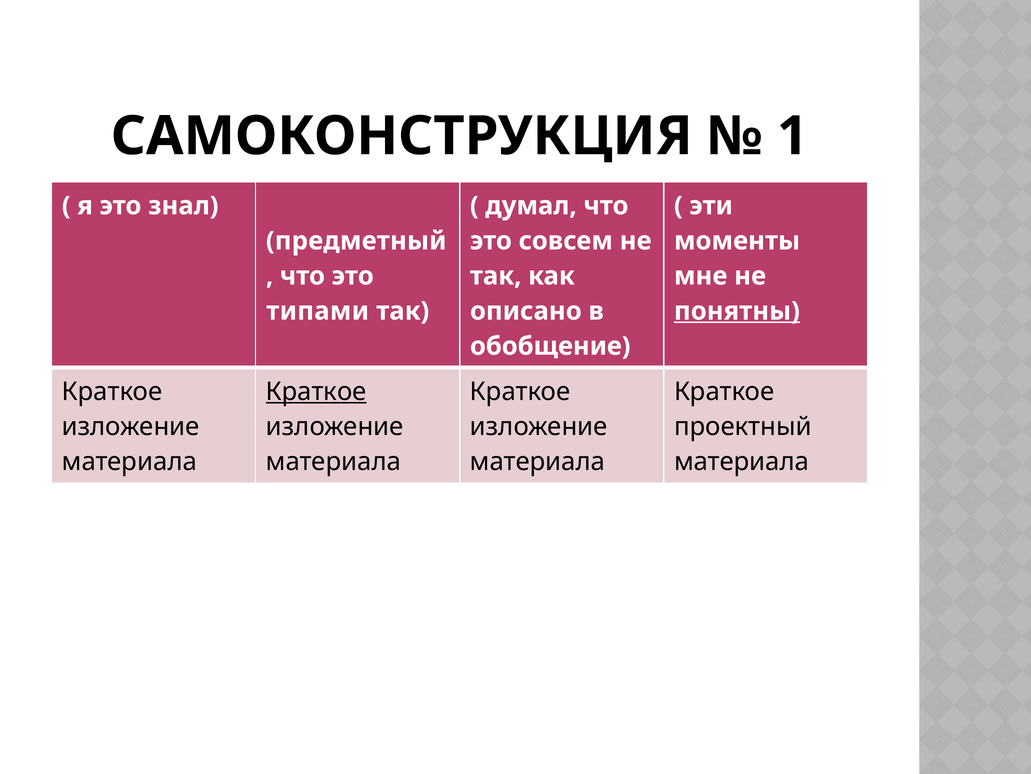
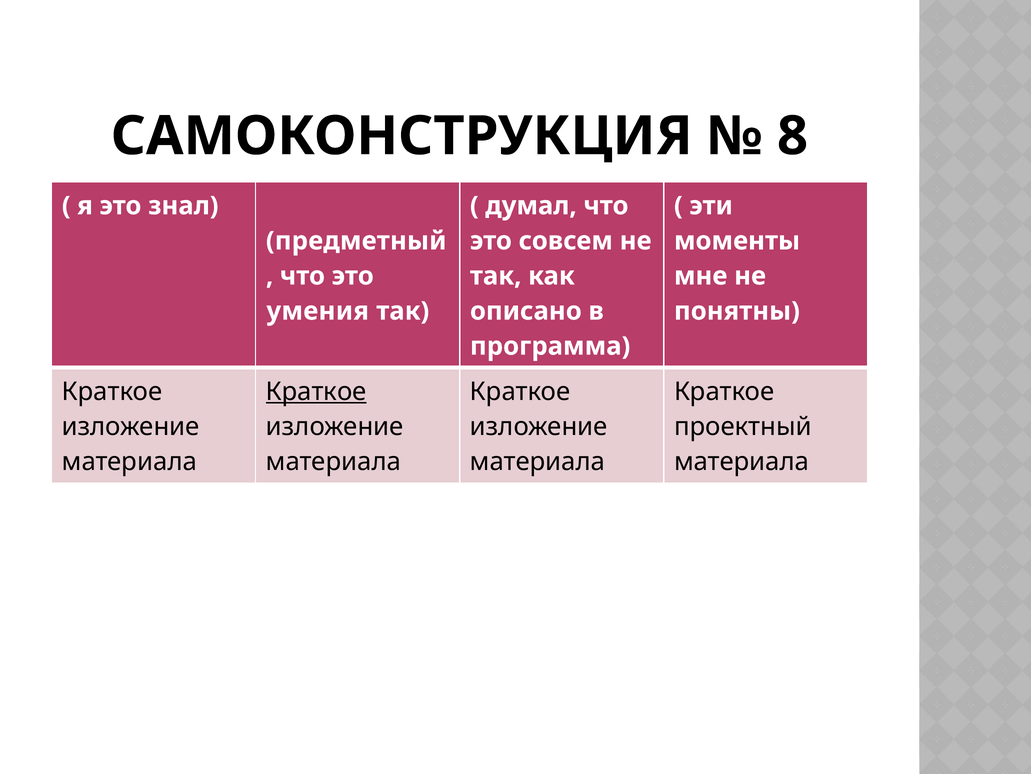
1: 1 -> 8
типами: типами -> умения
понятны underline: present -> none
обобщение: обобщение -> программа
